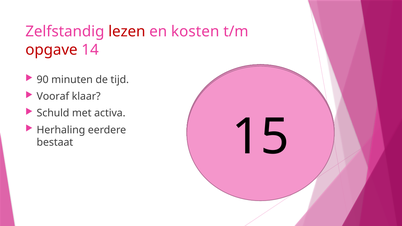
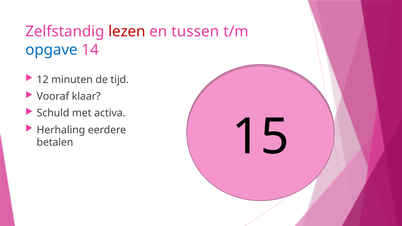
kosten: kosten -> tussen
opgave colour: red -> blue
90 at (43, 80): 90 -> 12
bestaat: bestaat -> betalen
